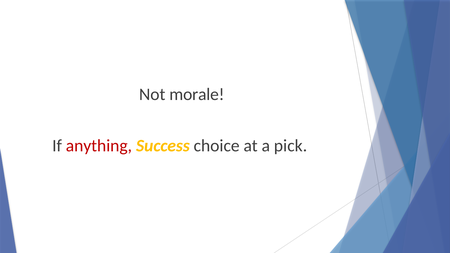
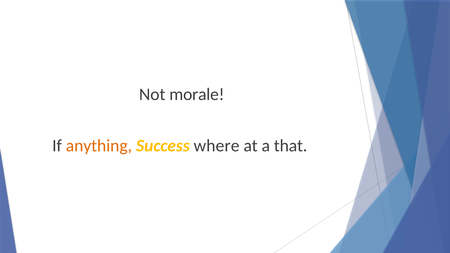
anything colour: red -> orange
choice: choice -> where
pick: pick -> that
